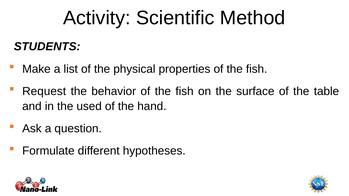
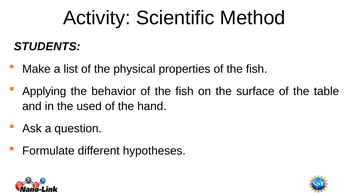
Request: Request -> Applying
